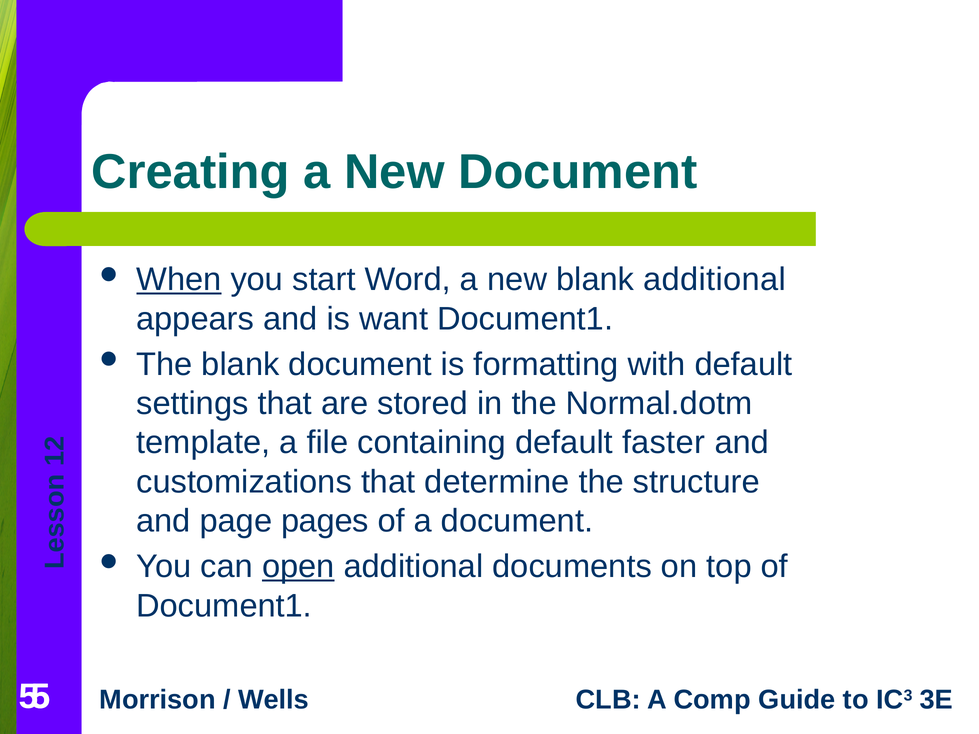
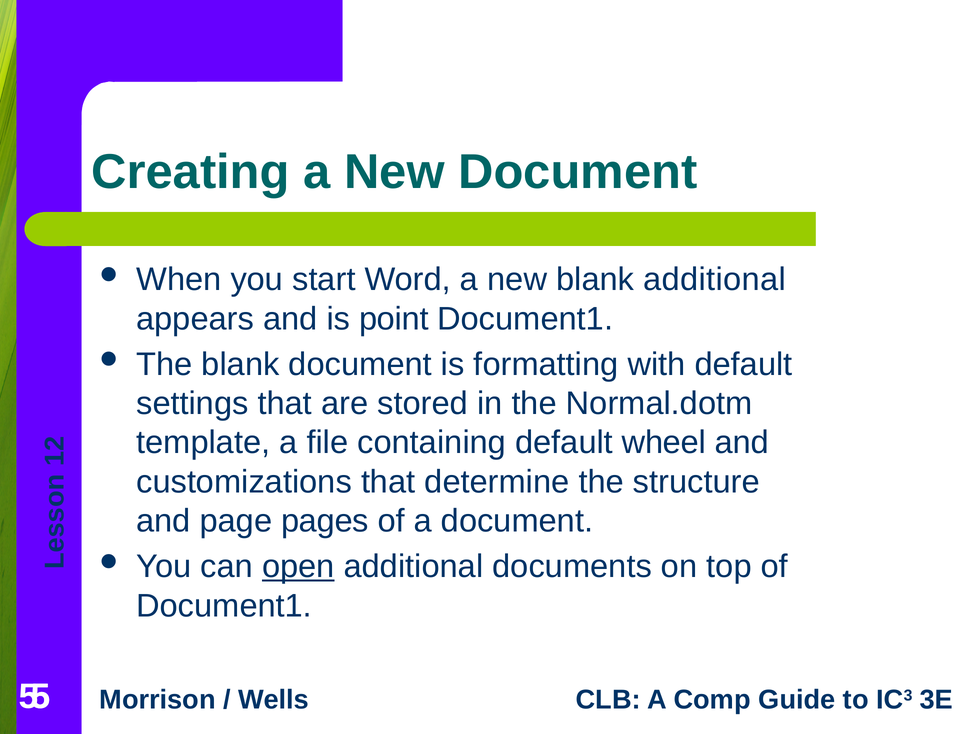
When underline: present -> none
want: want -> point
faster: faster -> wheel
